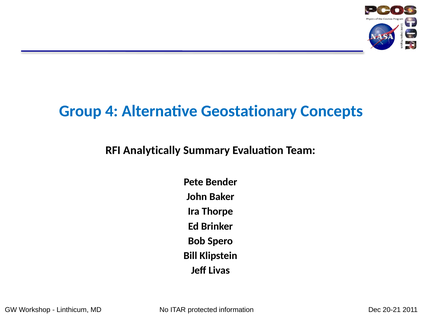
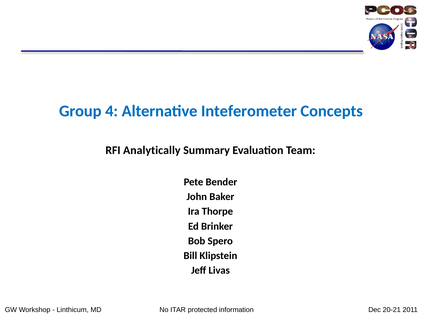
Geostationary: Geostationary -> Inteferometer
